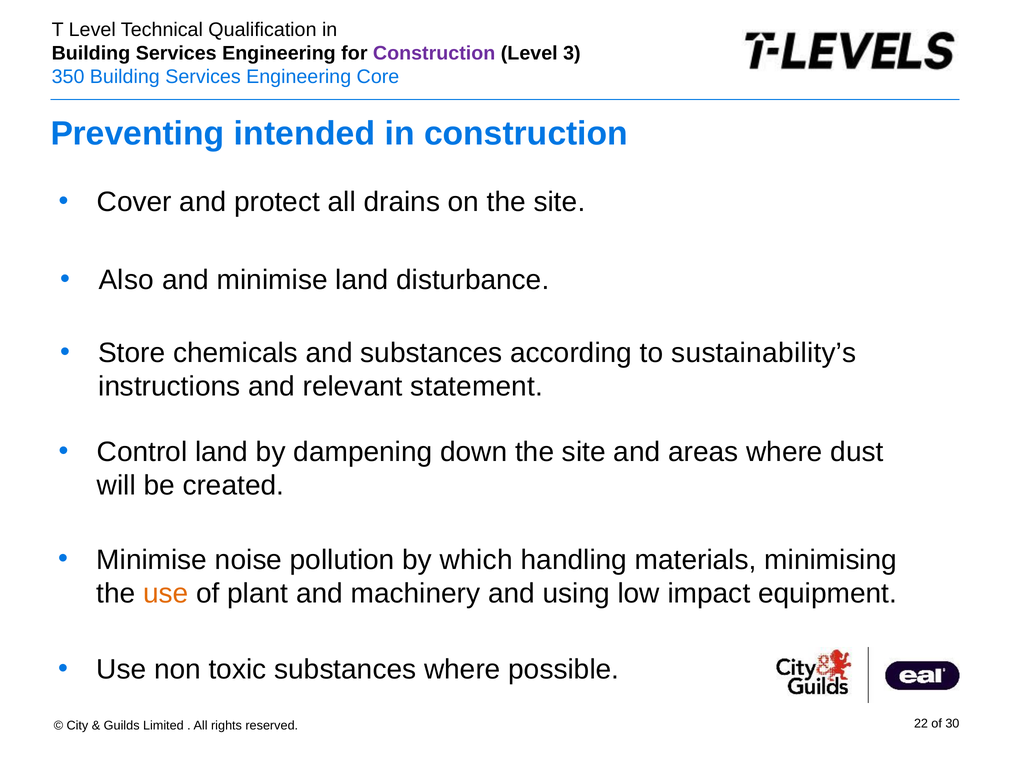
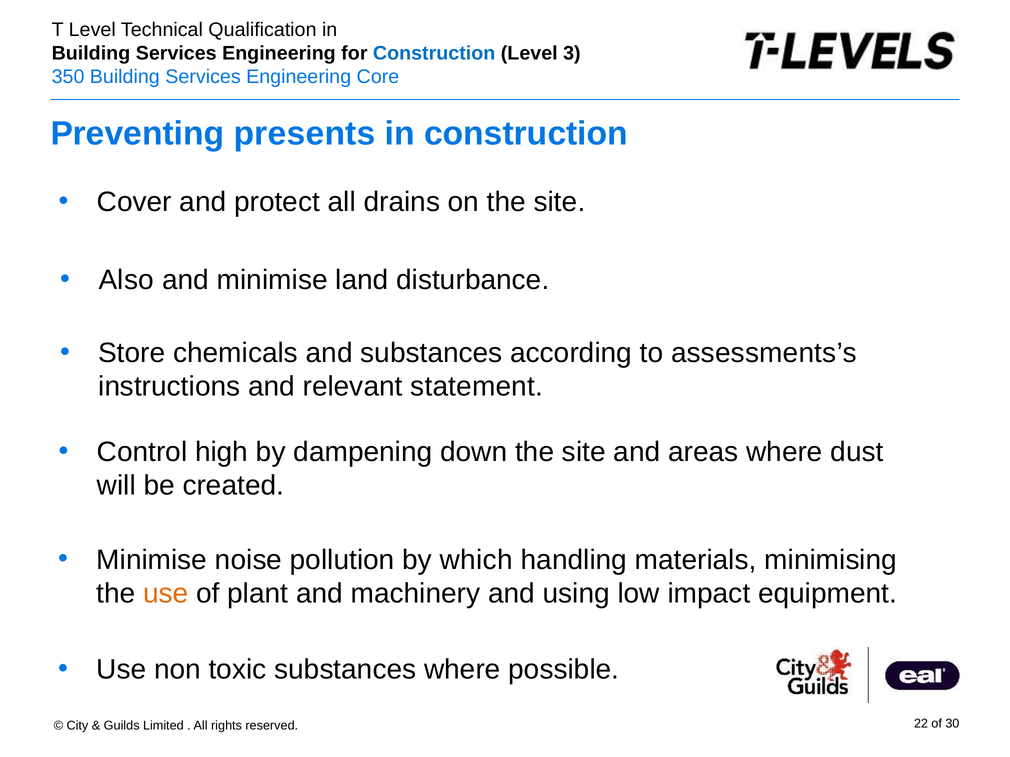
Construction at (434, 53) colour: purple -> blue
intended: intended -> presents
sustainability’s: sustainability’s -> assessments’s
Control land: land -> high
